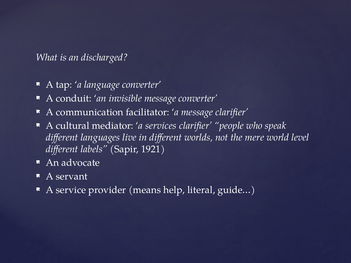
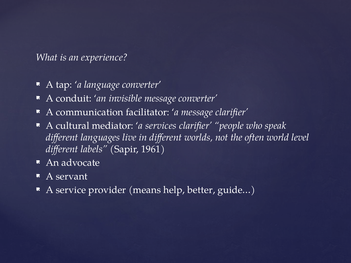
discharged: discharged -> experience
mere: mere -> often
1921: 1921 -> 1961
literal: literal -> better
